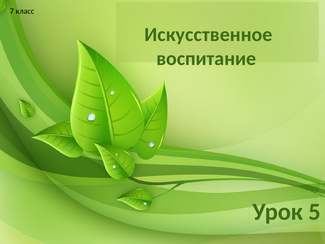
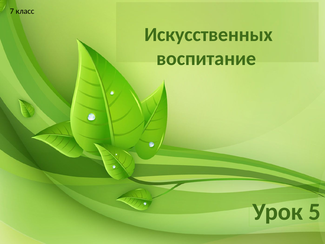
Искусственное: Искусственное -> Искусственных
